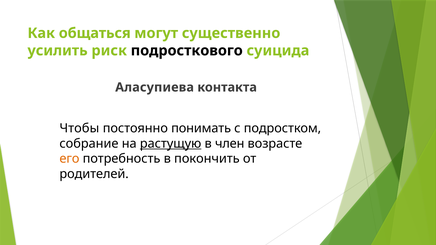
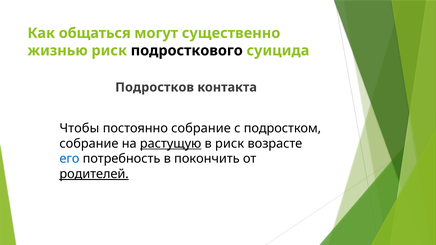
усилить: усилить -> жизнью
Аласупиева: Аласупиева -> Подростков
постоянно понимать: понимать -> собрание
в член: член -> риск
его colour: orange -> blue
родителей underline: none -> present
